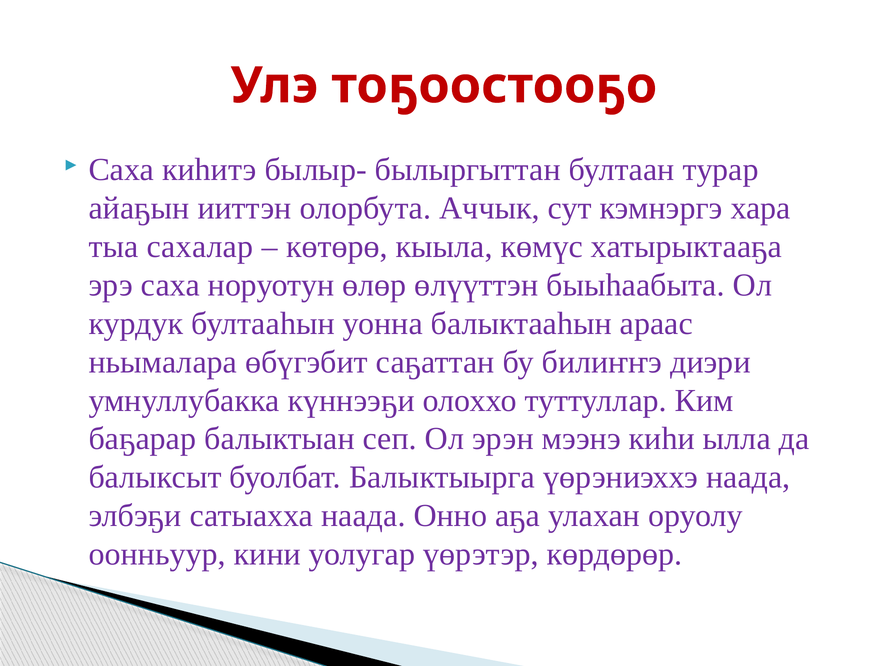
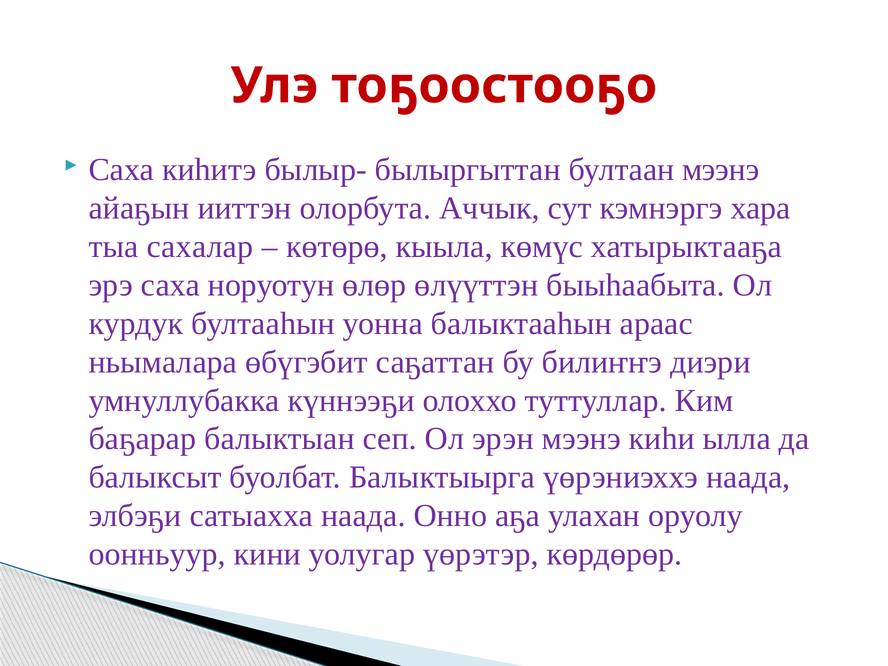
бултаан турар: турар -> мээнэ
